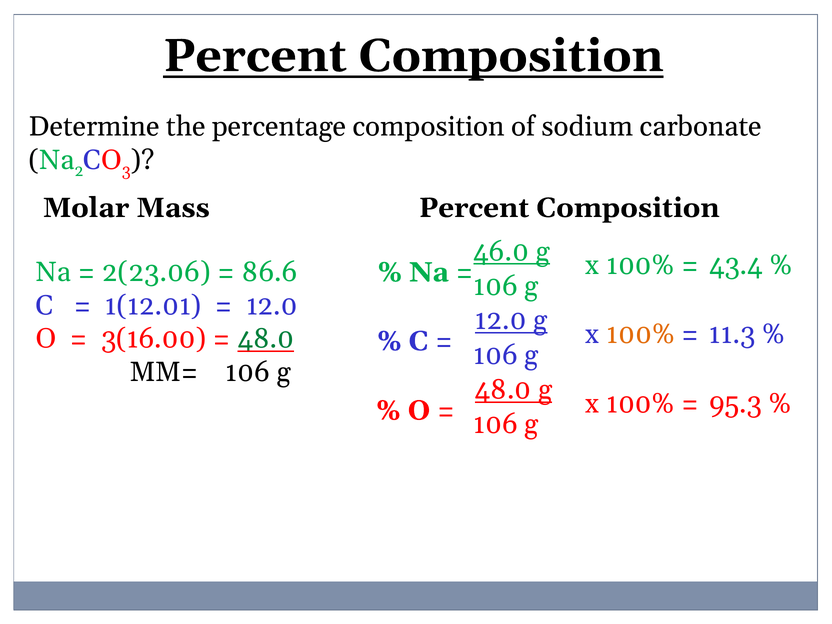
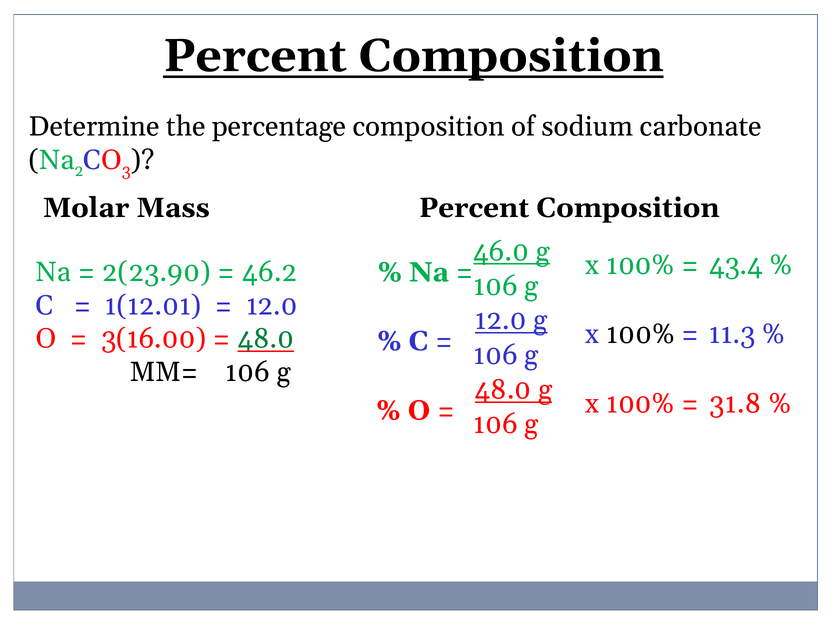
2(23.06: 2(23.06 -> 2(23.90
86.6: 86.6 -> 46.2
100% at (640, 334) colour: orange -> black
95.3: 95.3 -> 31.8
